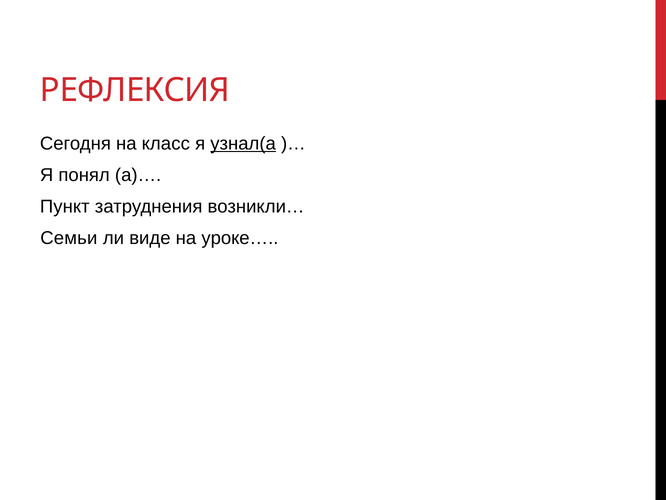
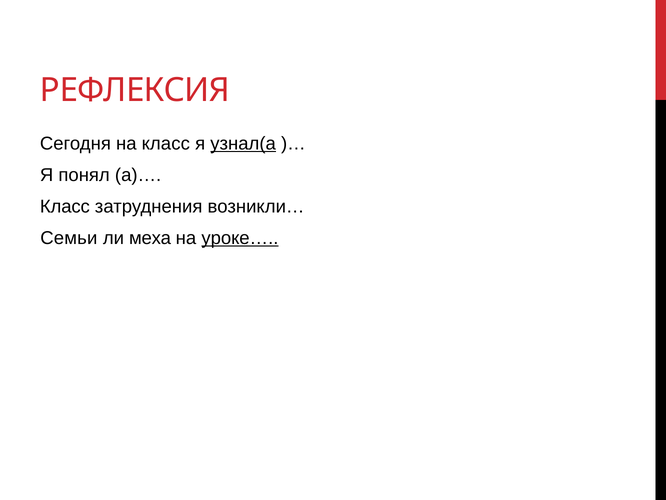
Пункт at (65, 206): Пункт -> Класс
виде: виде -> меха
уроке… underline: none -> present
